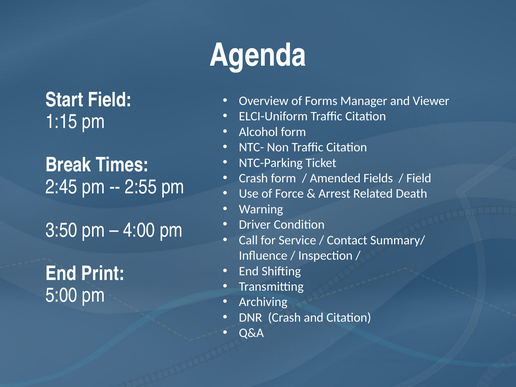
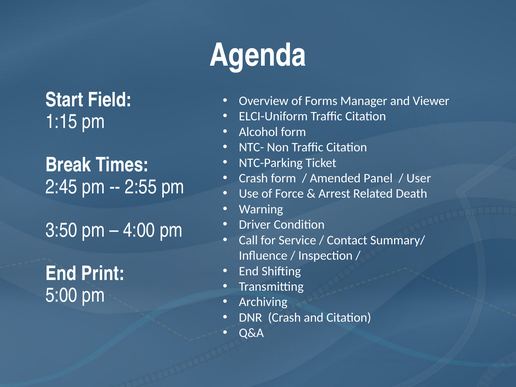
Fields: Fields -> Panel
Field at (419, 178): Field -> User
